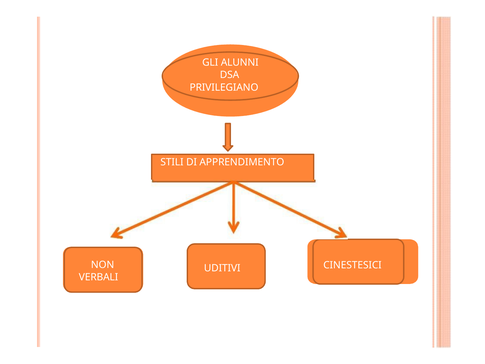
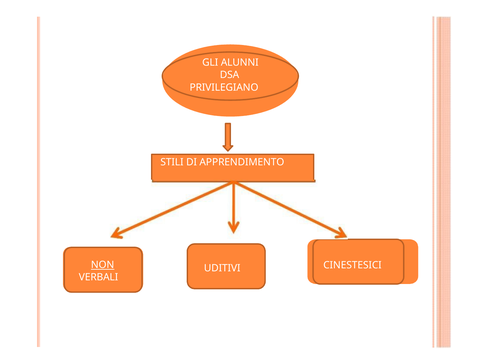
NON underline: none -> present
